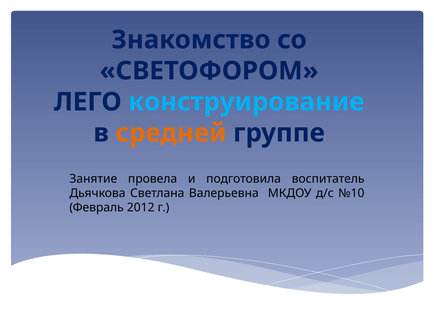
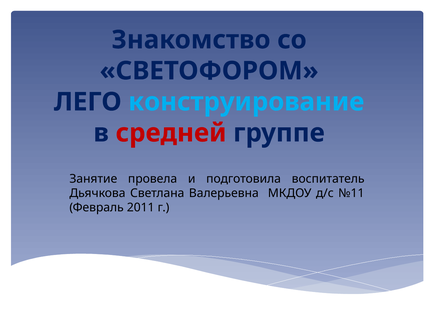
средней colour: orange -> red
№10: №10 -> №11
2012: 2012 -> 2011
